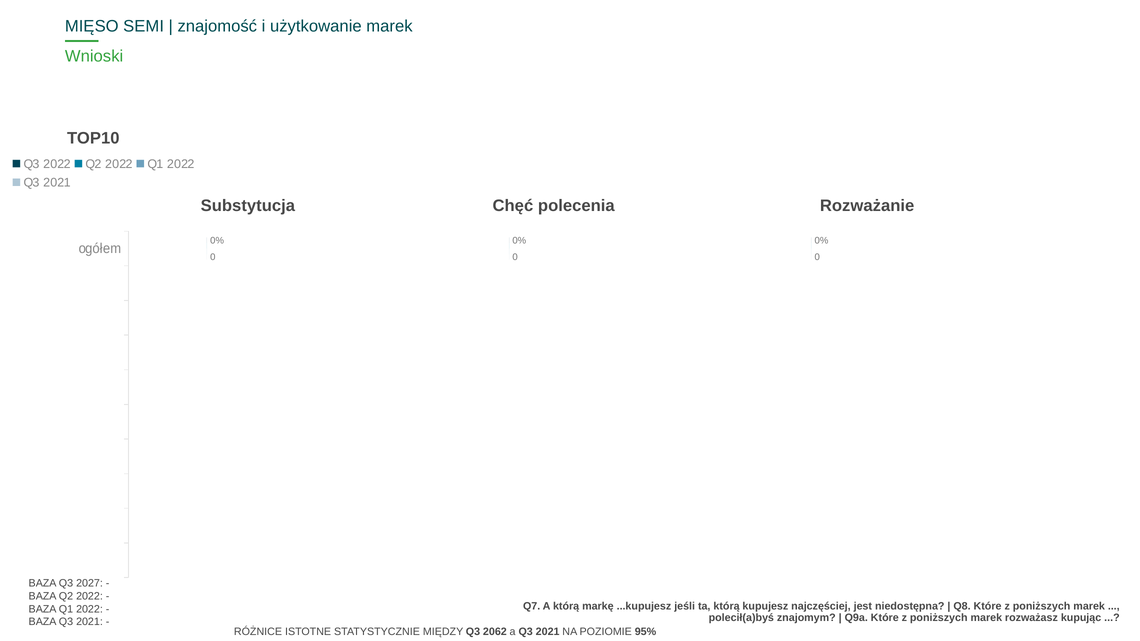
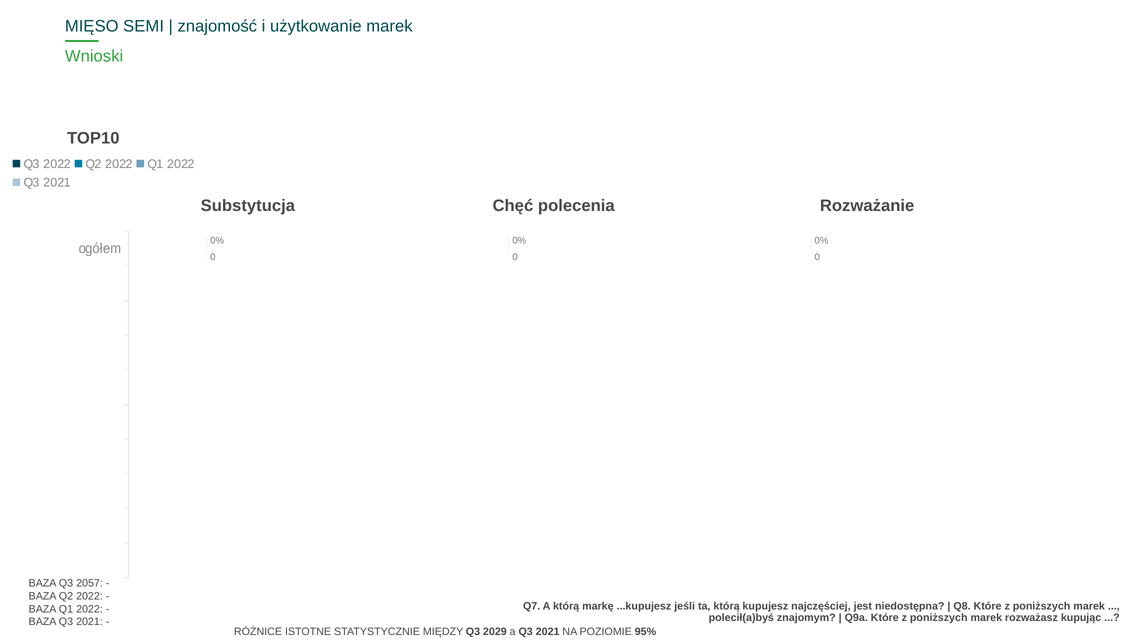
2027: 2027 -> 2057
2062: 2062 -> 2029
